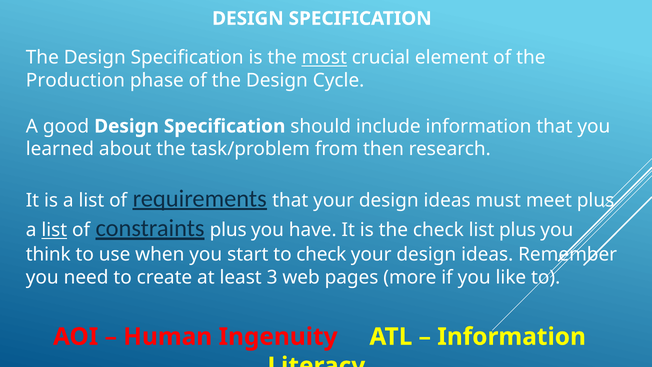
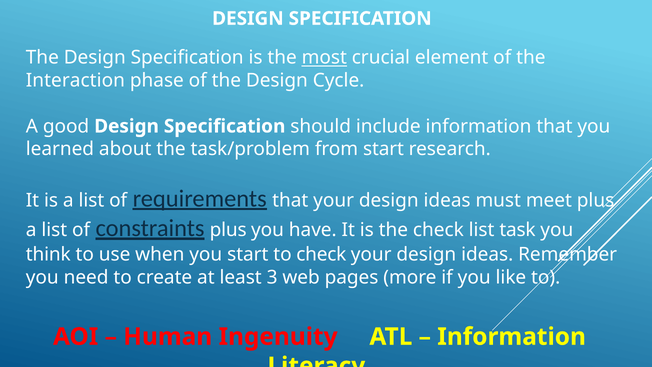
Production: Production -> Interaction
from then: then -> start
list at (54, 230) underline: present -> none
list plus: plus -> task
